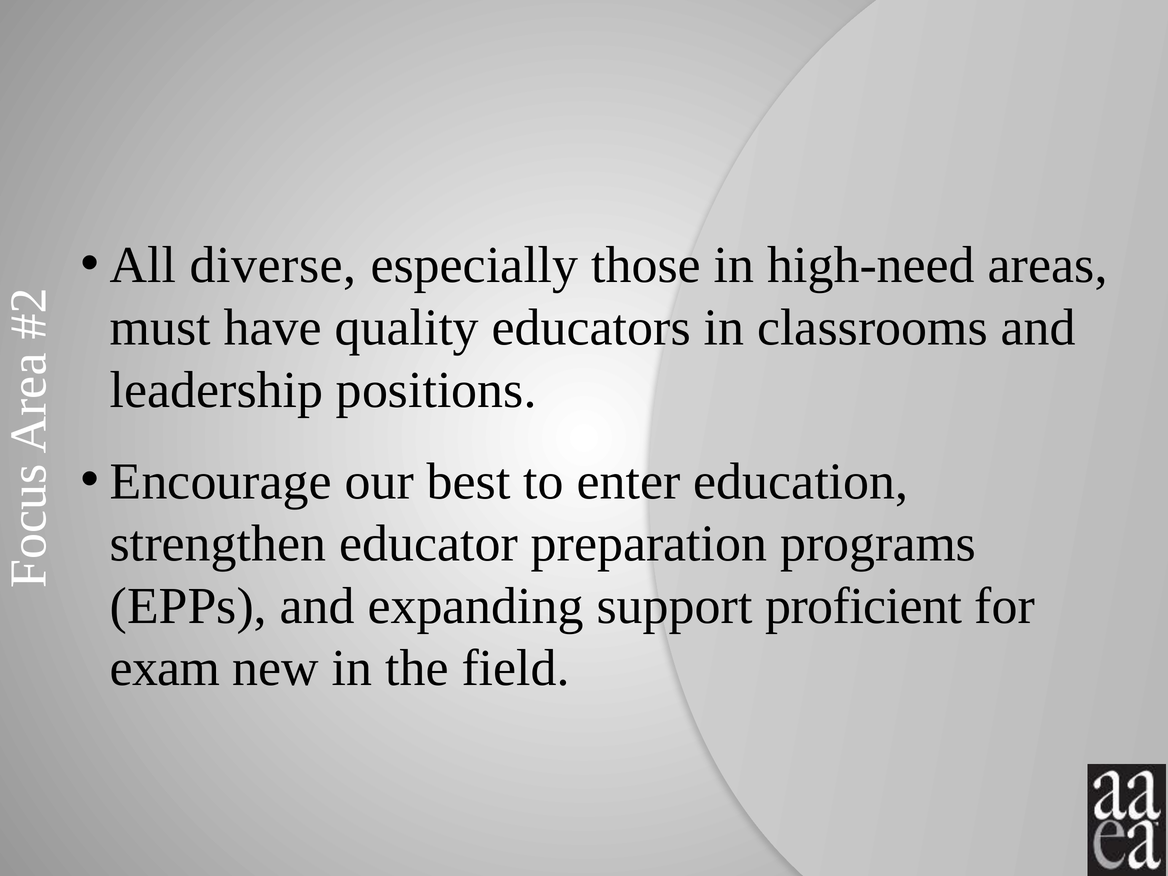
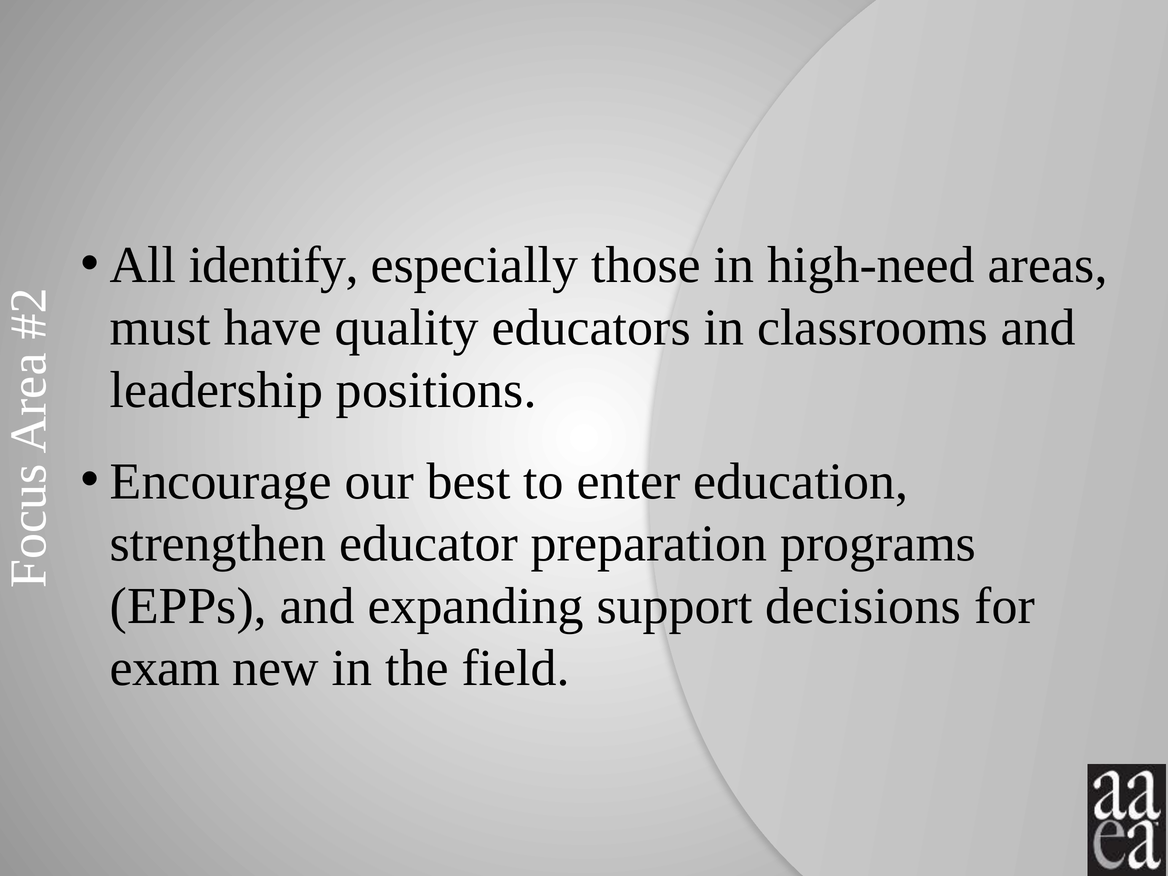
diverse: diverse -> identify
proficient: proficient -> decisions
